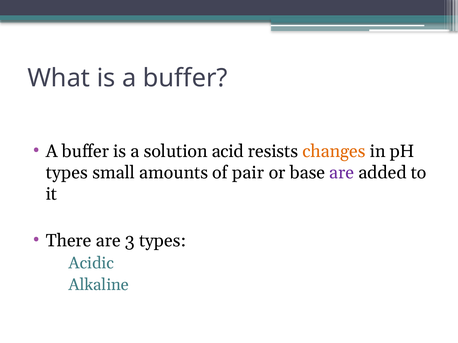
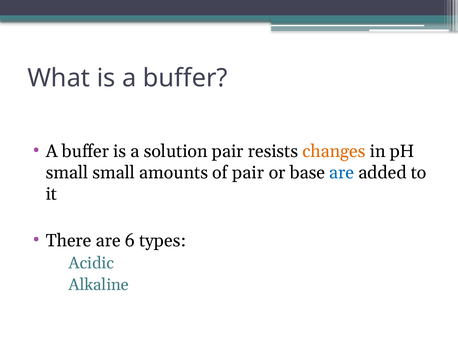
solution acid: acid -> pair
types at (67, 173): types -> small
are at (342, 173) colour: purple -> blue
3: 3 -> 6
